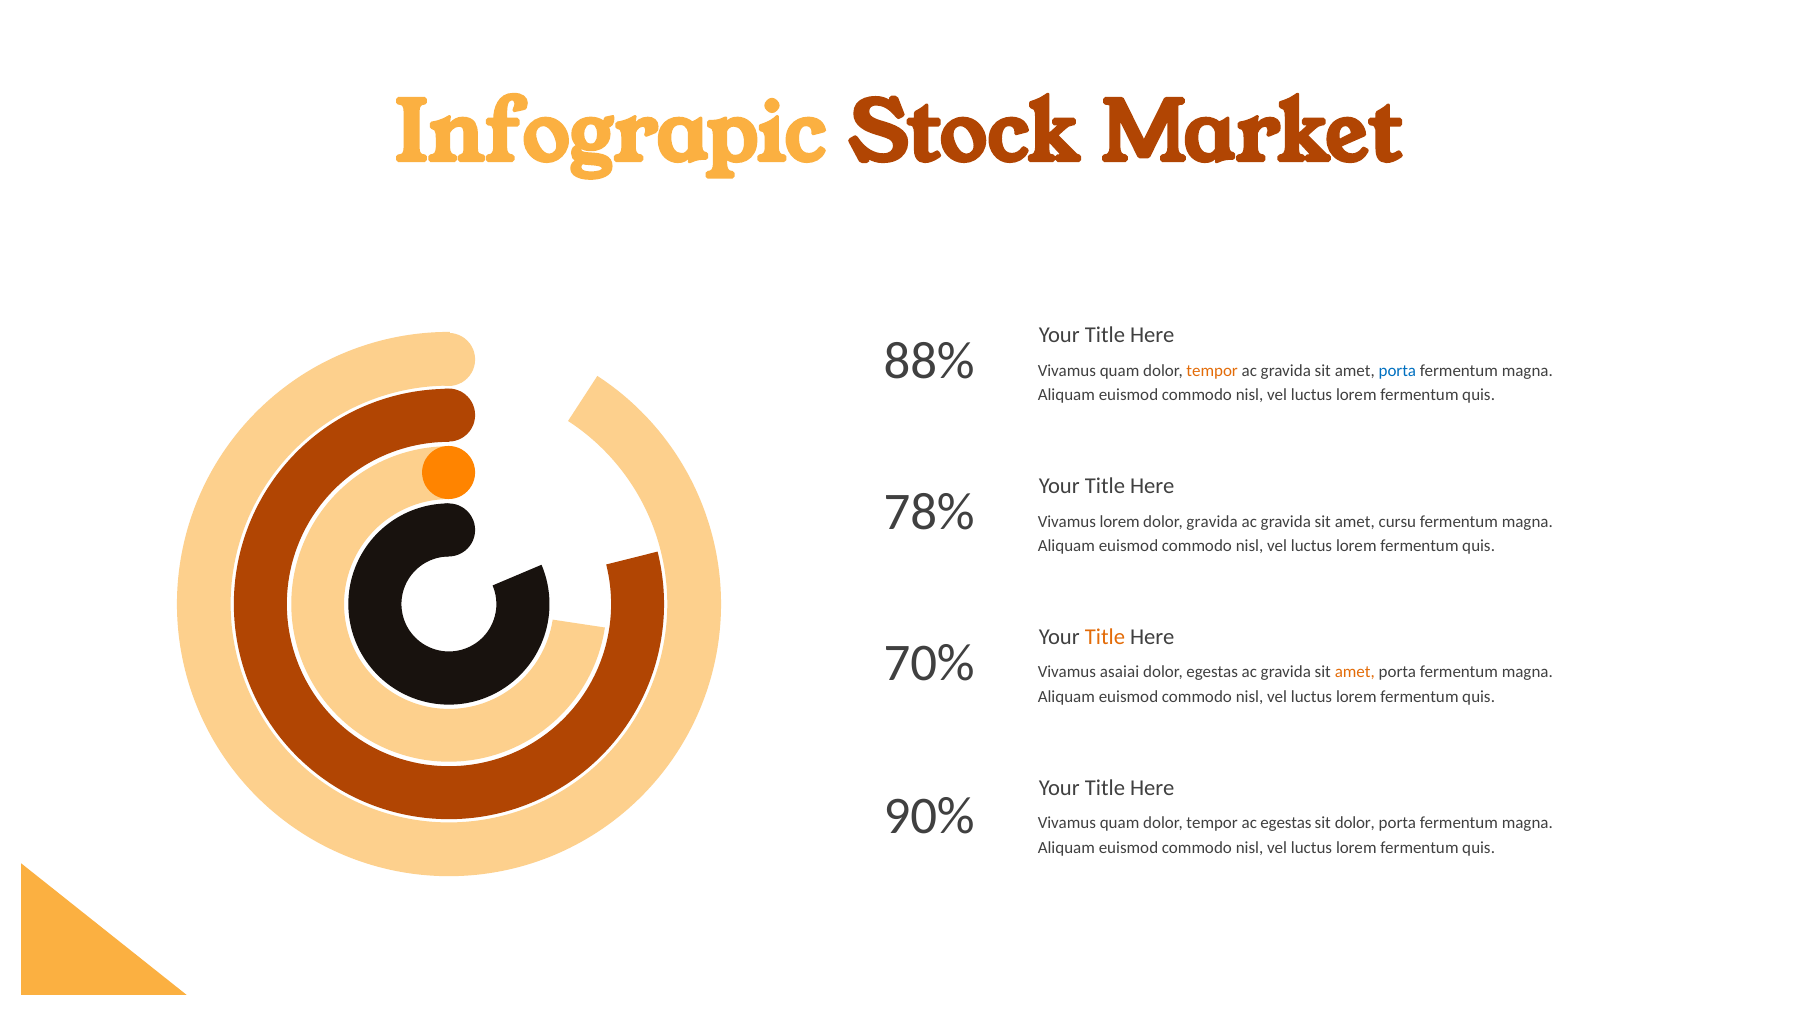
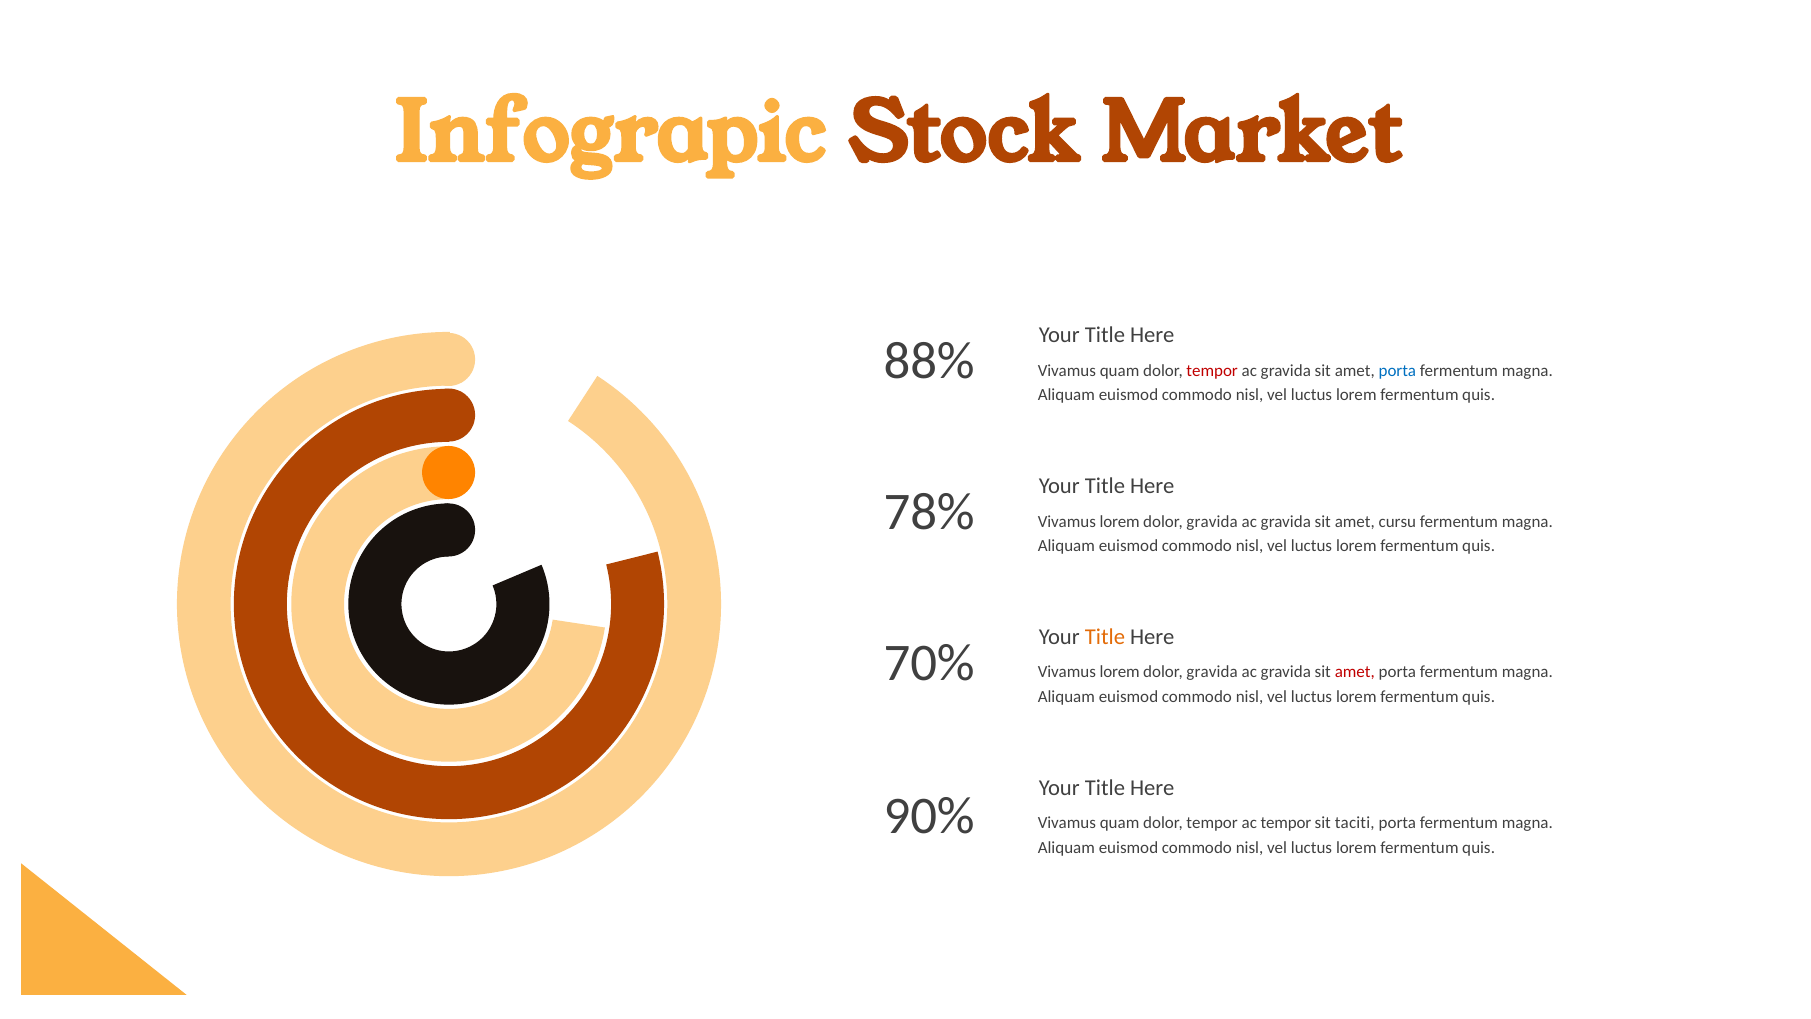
tempor at (1212, 370) colour: orange -> red
70% Vivamus asaiai: asaiai -> lorem
egestas at (1212, 672): egestas -> gravida
amet at (1355, 672) colour: orange -> red
ac egestas: egestas -> tempor
sit dolor: dolor -> taciti
